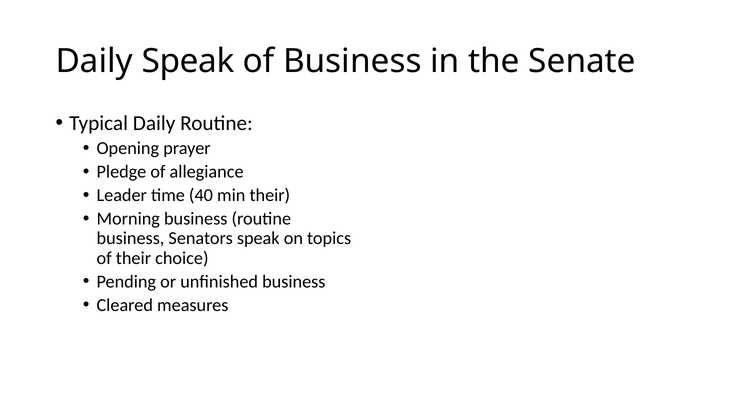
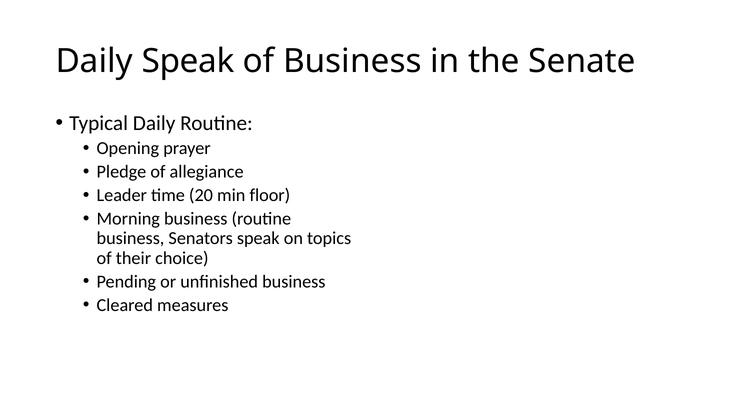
40: 40 -> 20
min their: their -> floor
